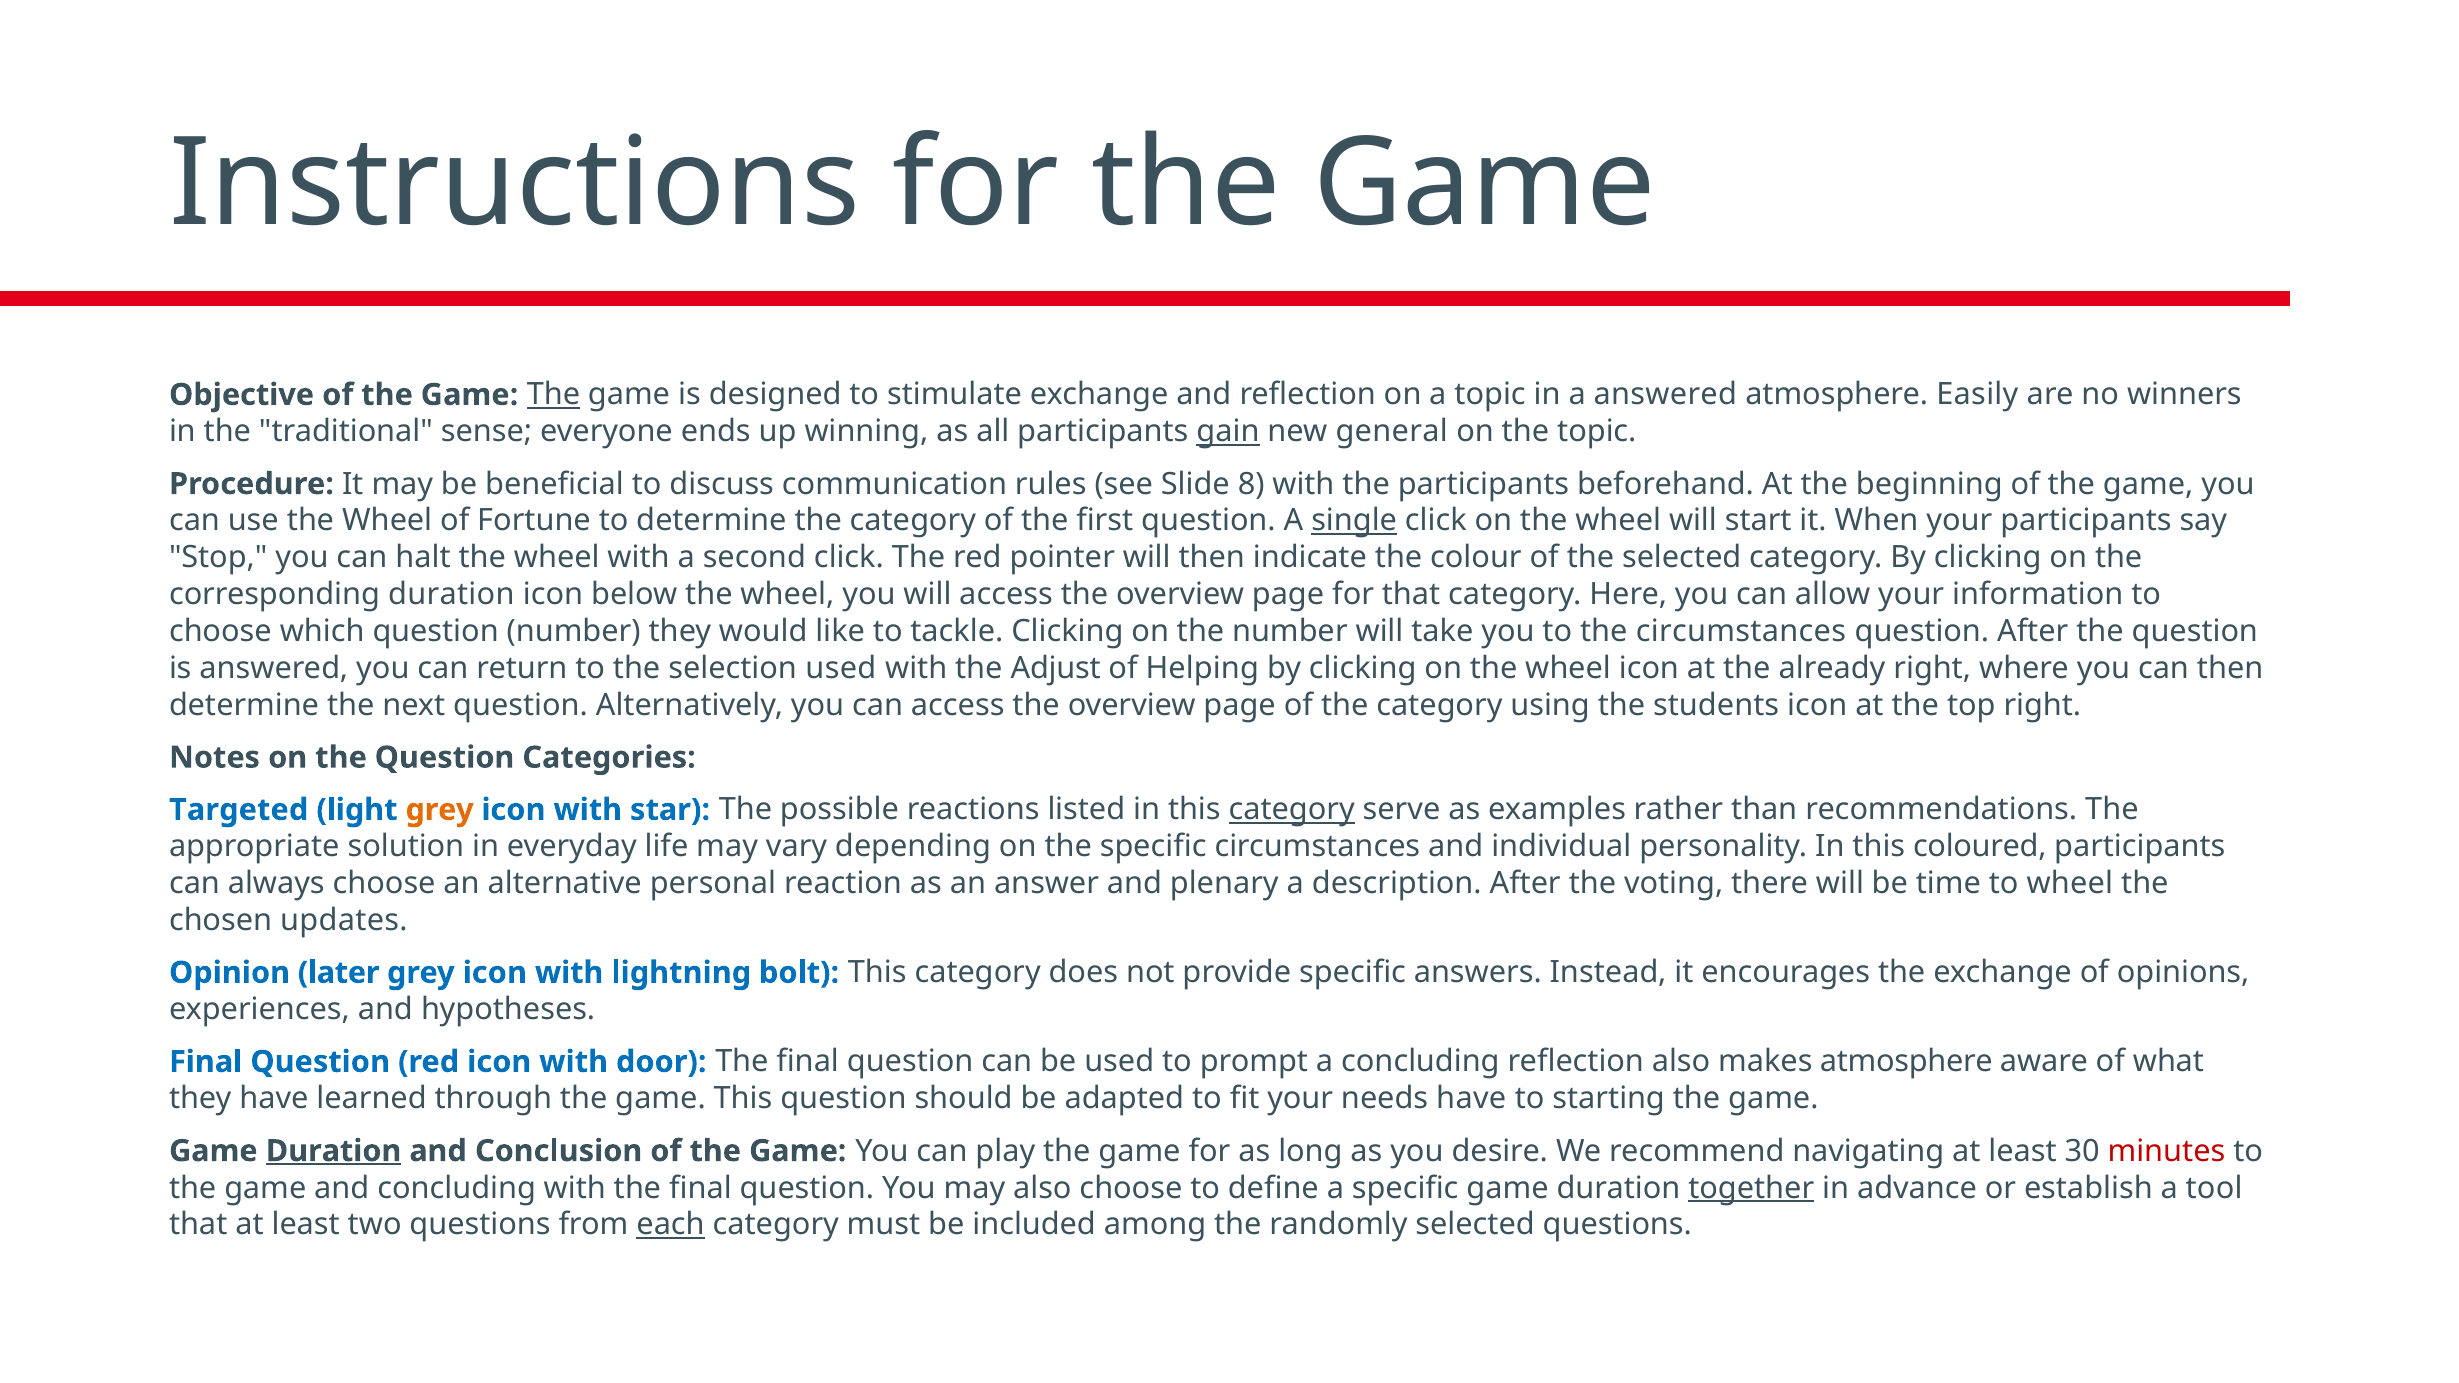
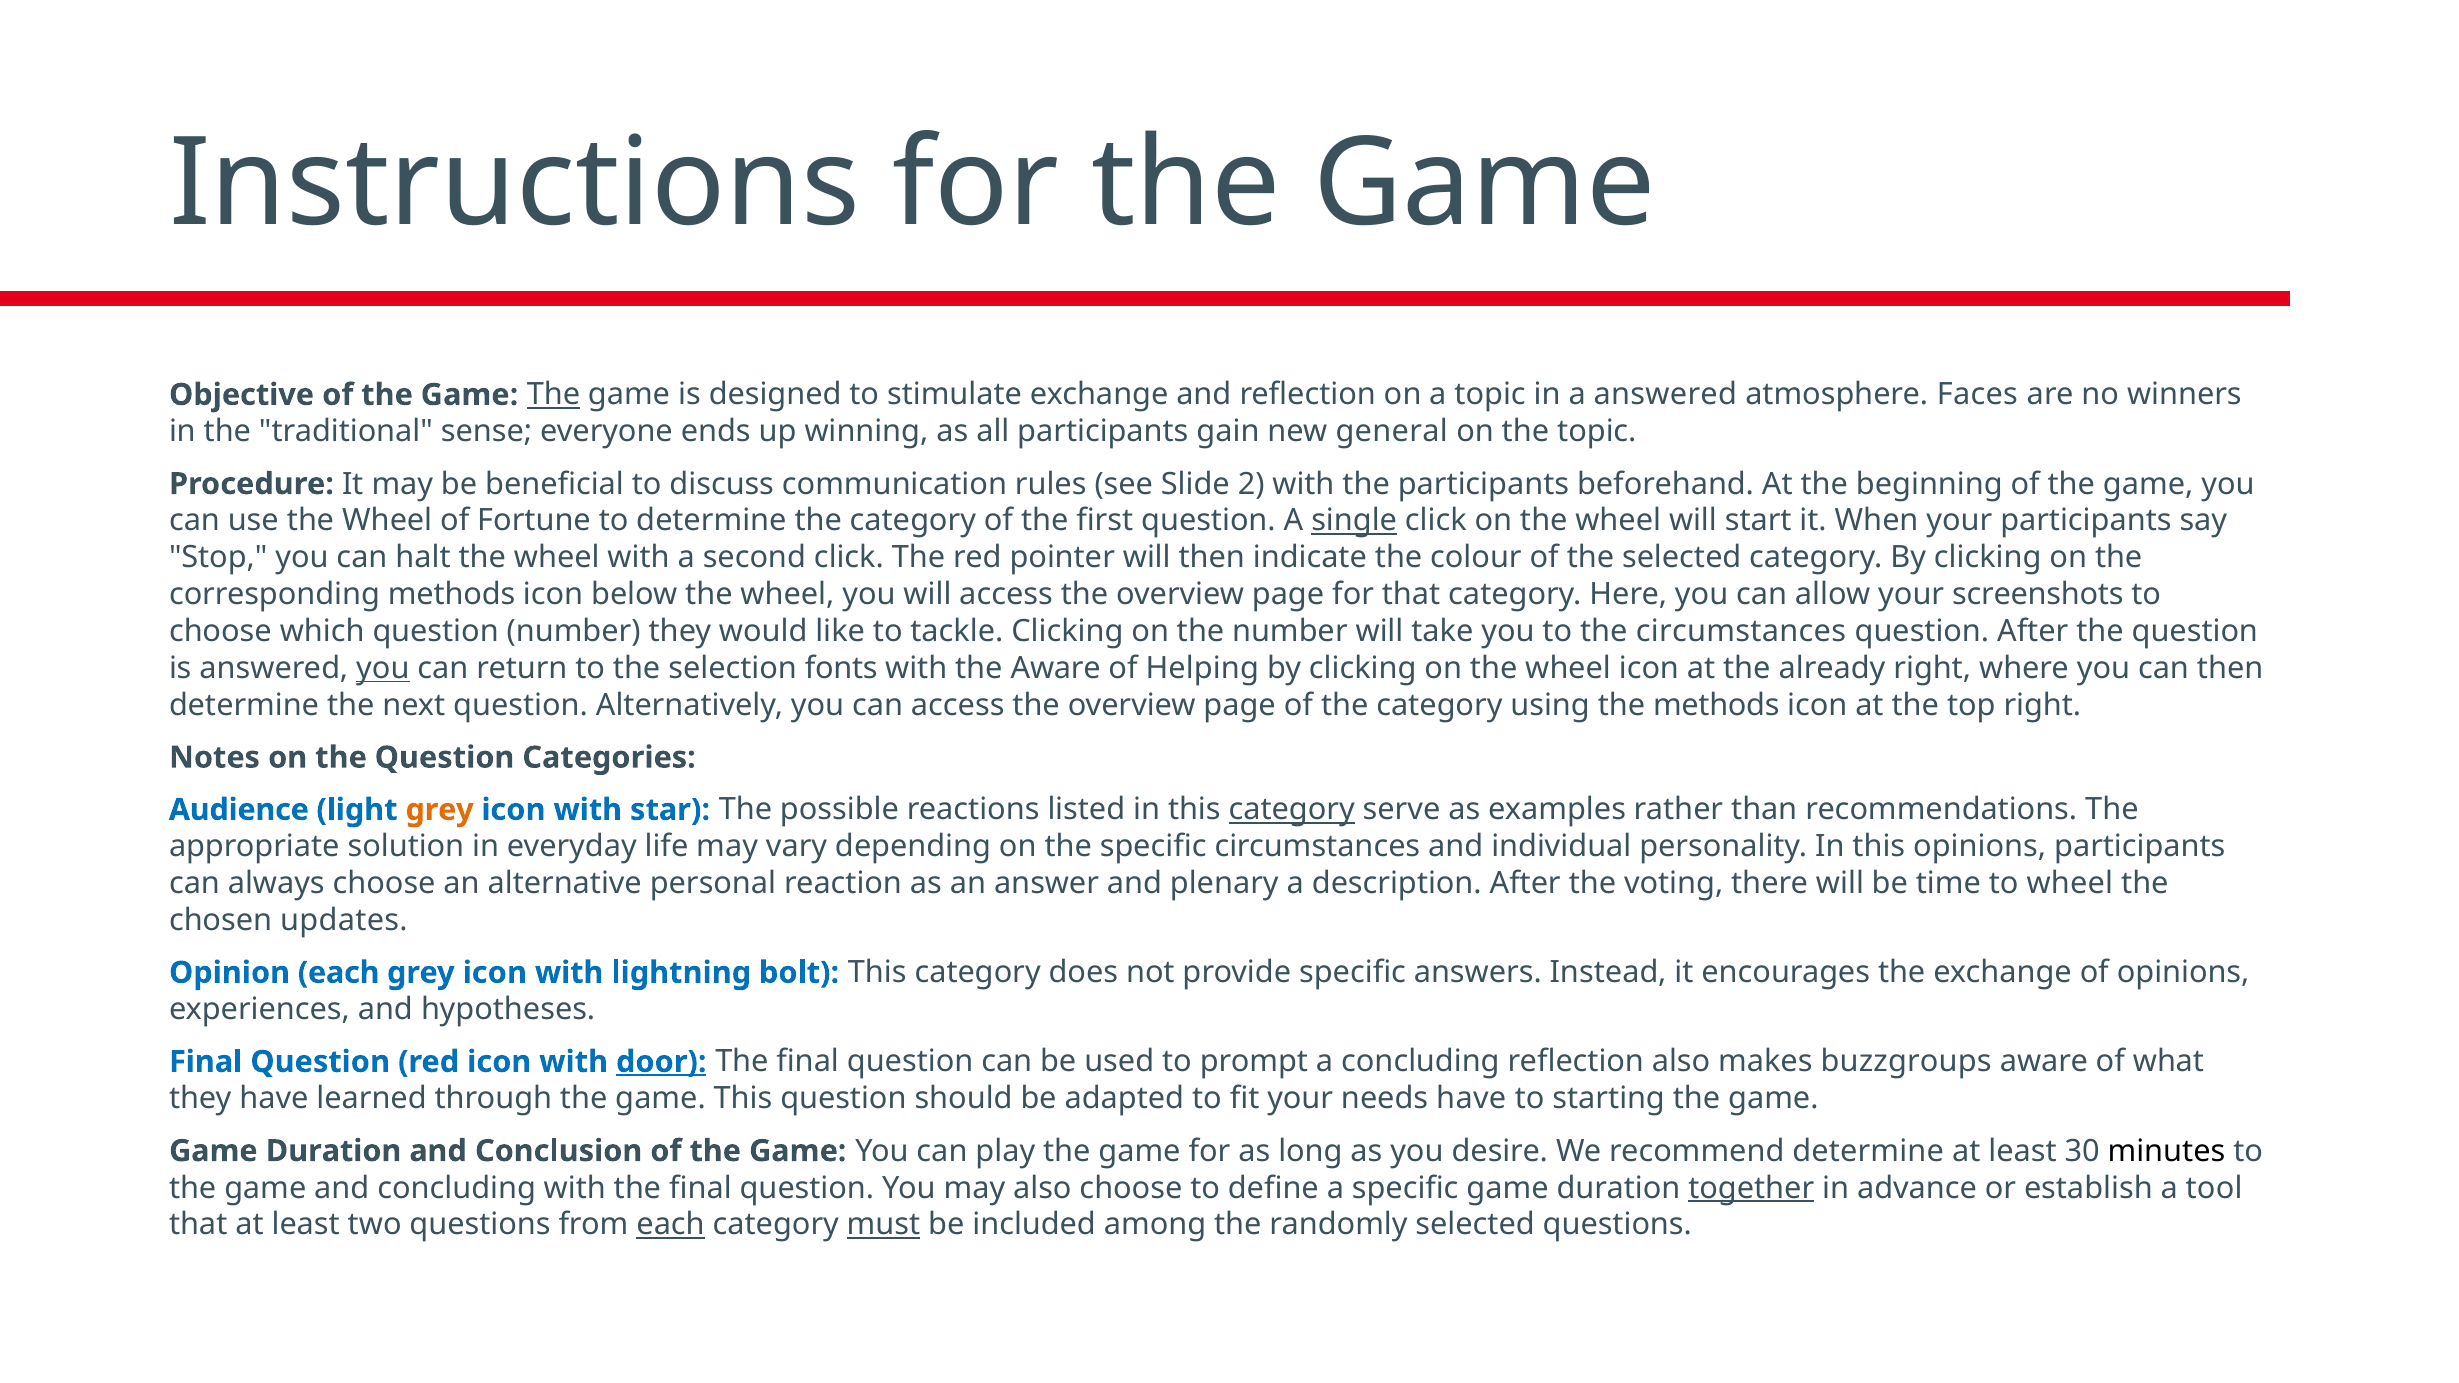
Easily: Easily -> Faces
gain underline: present -> none
8: 8 -> 2
corresponding duration: duration -> methods
information: information -> screenshots
you at (383, 668) underline: none -> present
selection used: used -> fonts
the Adjust: Adjust -> Aware
the students: students -> methods
Targeted: Targeted -> Audience
this coloured: coloured -> opinions
Opinion later: later -> each
door underline: none -> present
makes atmosphere: atmosphere -> buzzgroups
Duration at (334, 1151) underline: present -> none
recommend navigating: navigating -> determine
minutes colour: red -> black
must underline: none -> present
